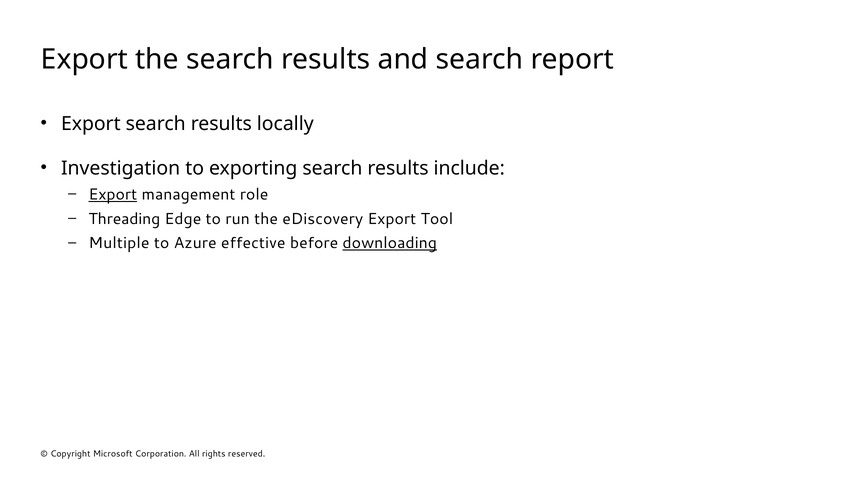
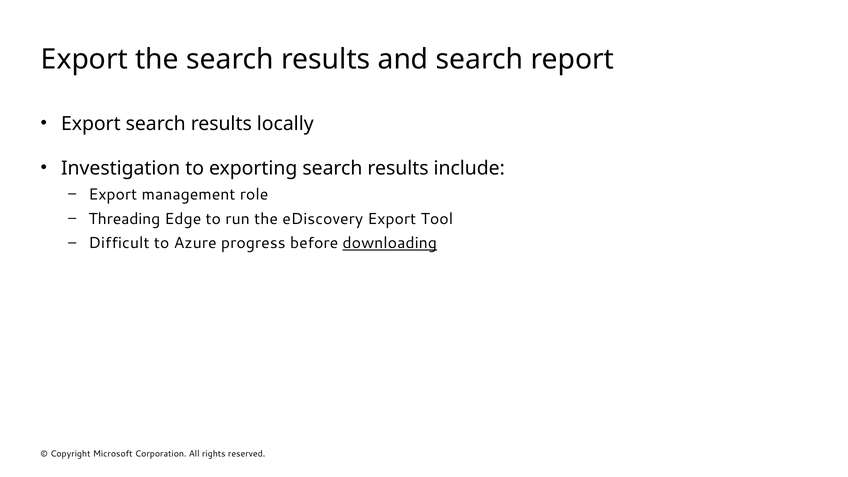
Export at (113, 194) underline: present -> none
Multiple: Multiple -> Difficult
effective: effective -> progress
